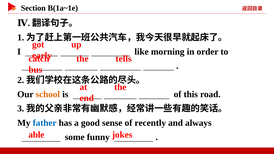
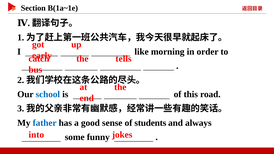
school colour: orange -> blue
recently: recently -> students
able: able -> into
